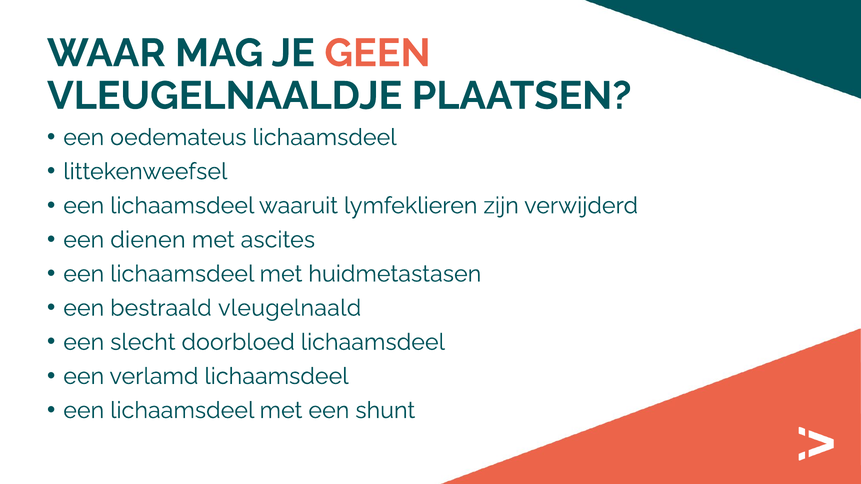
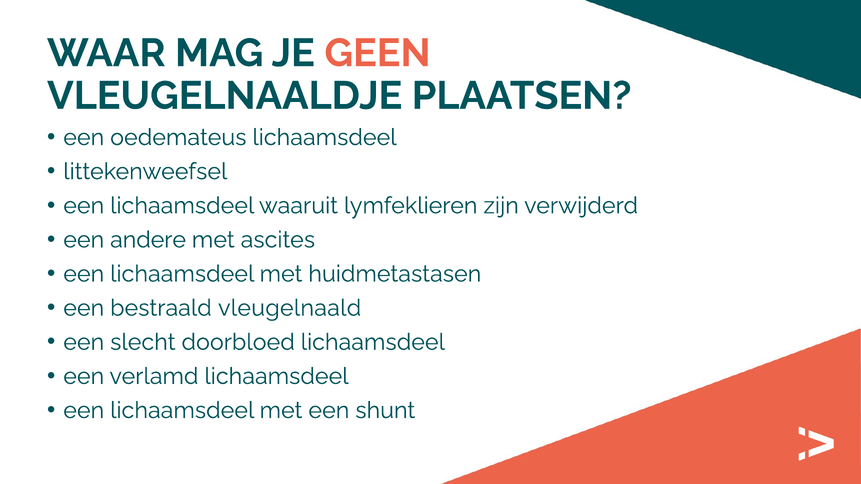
dienen: dienen -> andere
